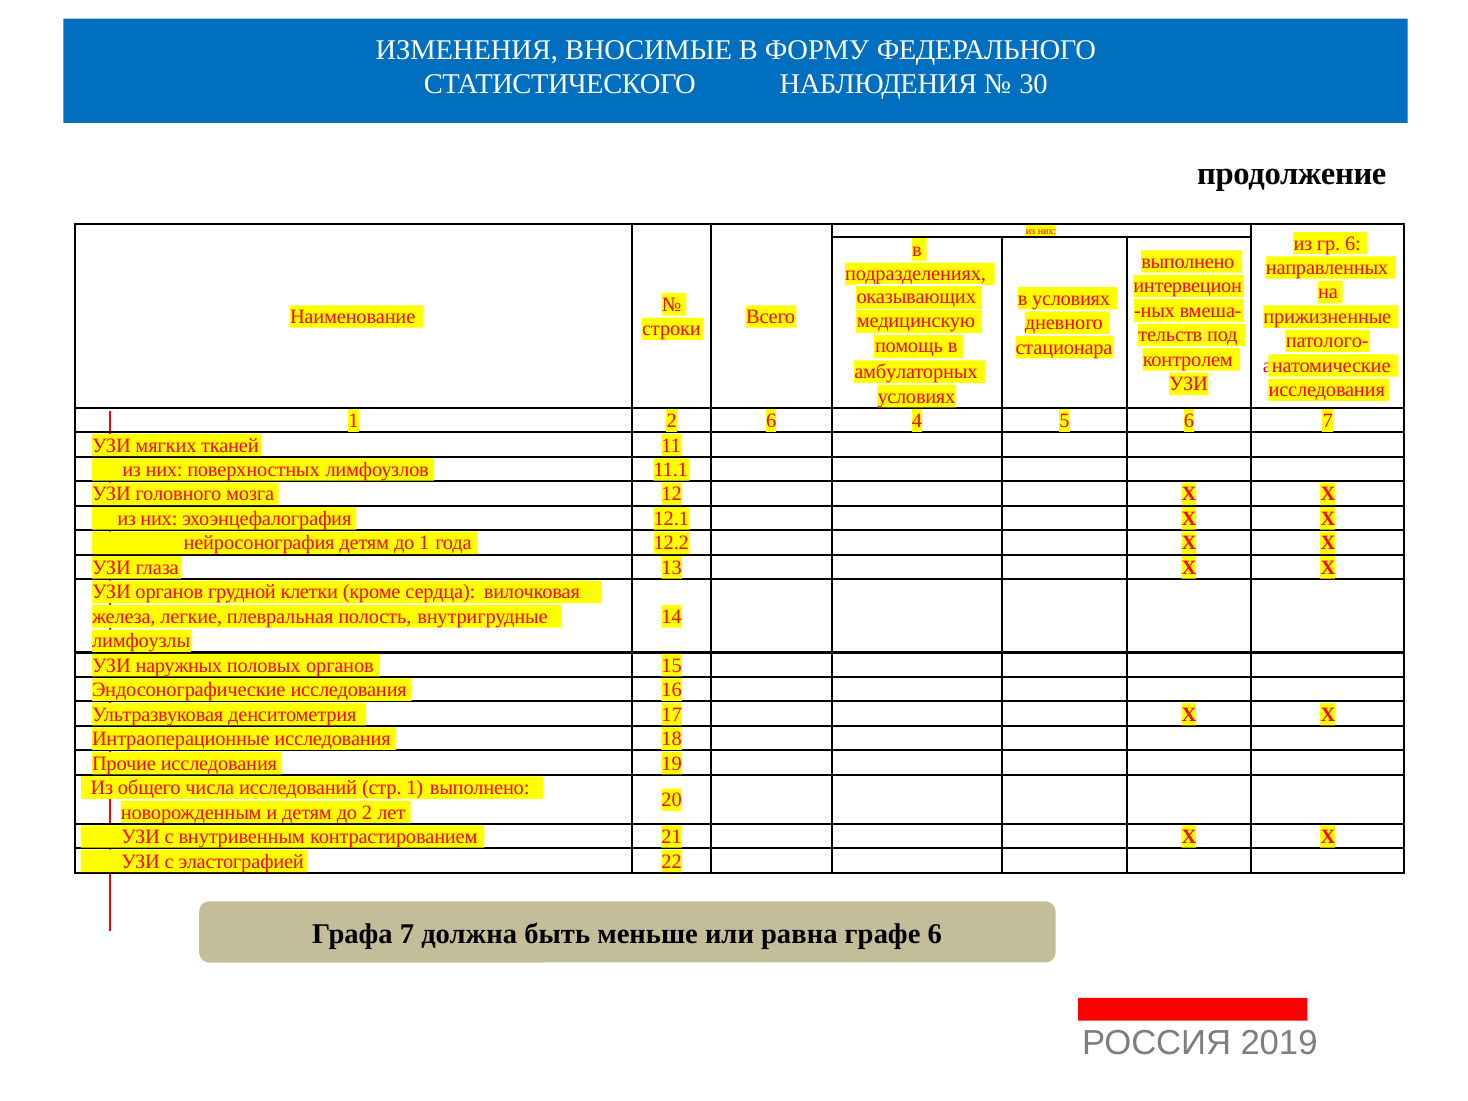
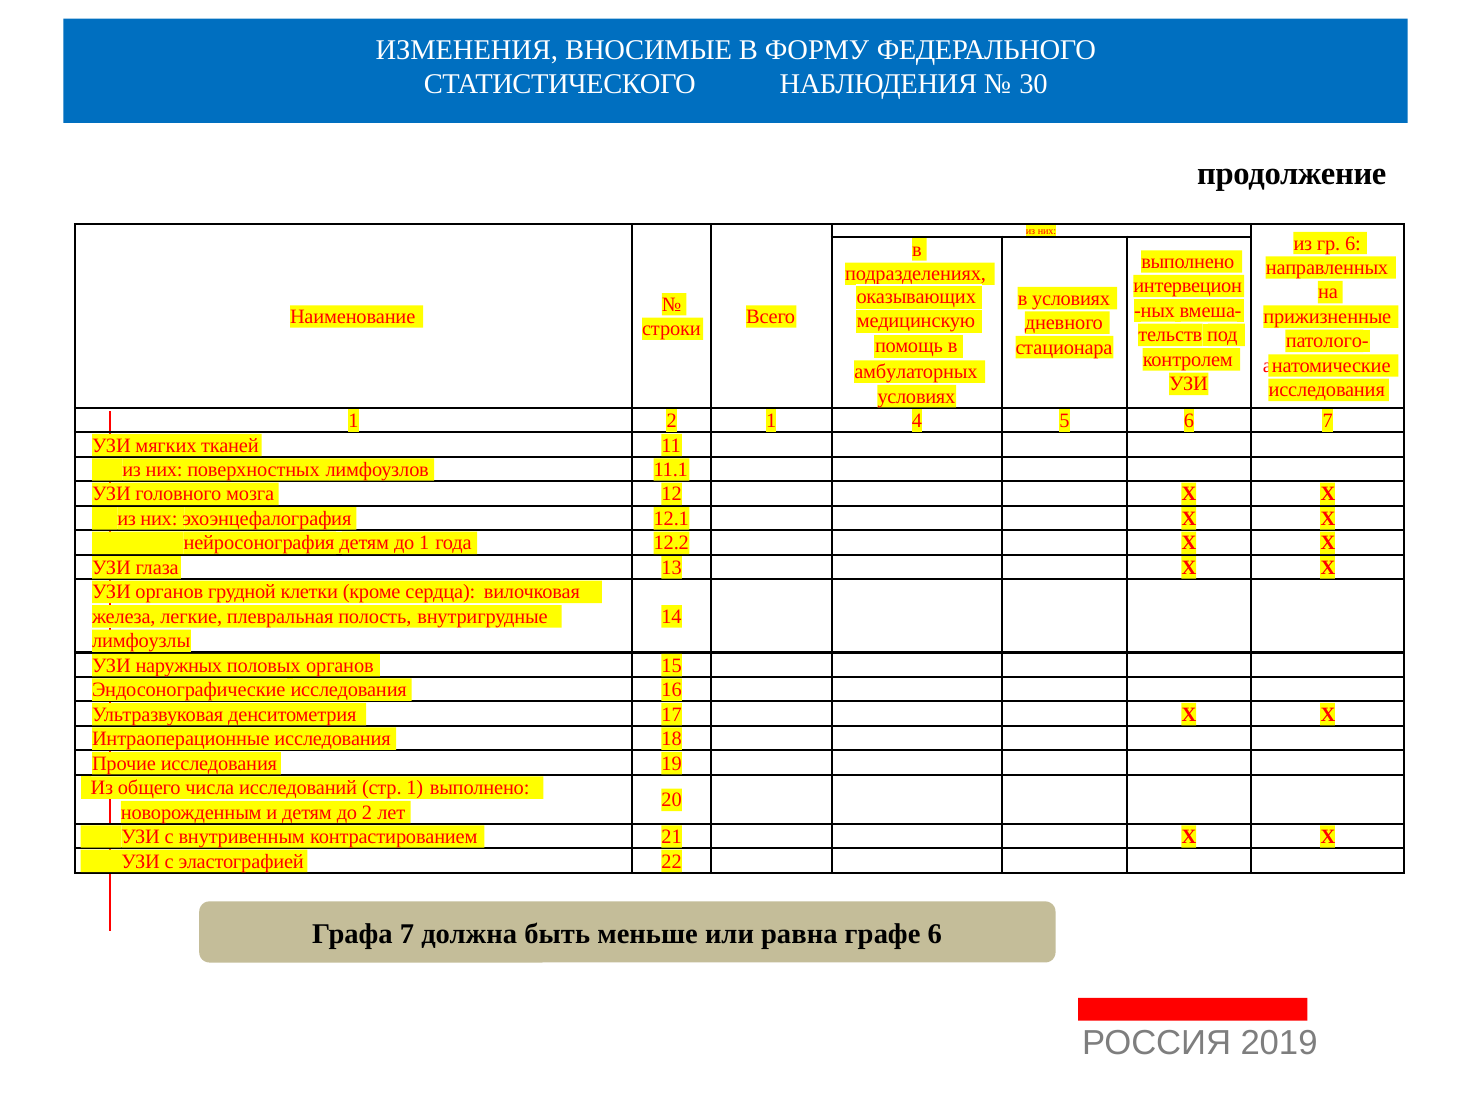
2 6: 6 -> 1
